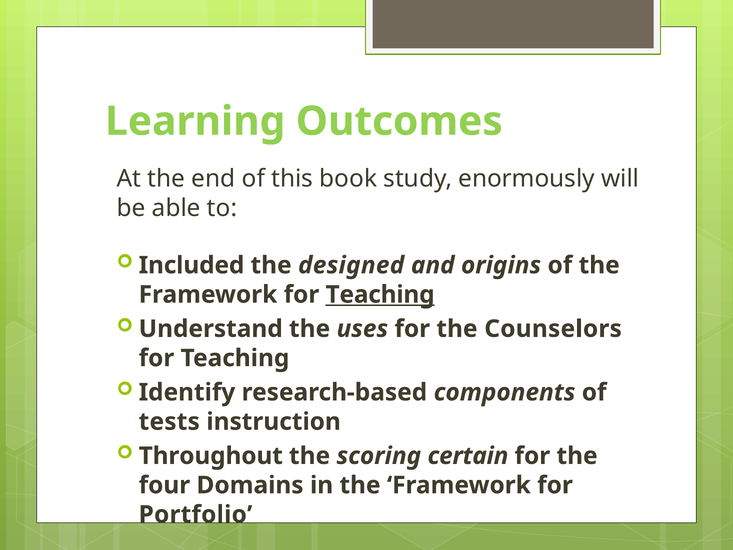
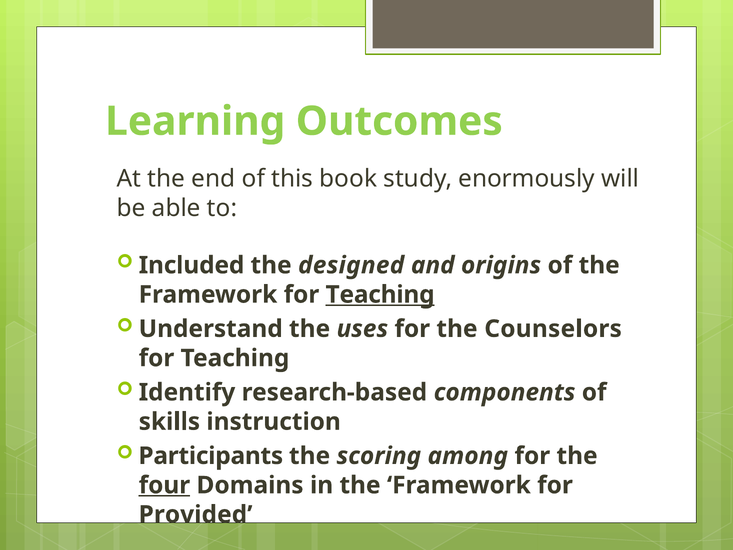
tests: tests -> skills
Throughout: Throughout -> Participants
certain: certain -> among
four underline: none -> present
Portfolio: Portfolio -> Provided
